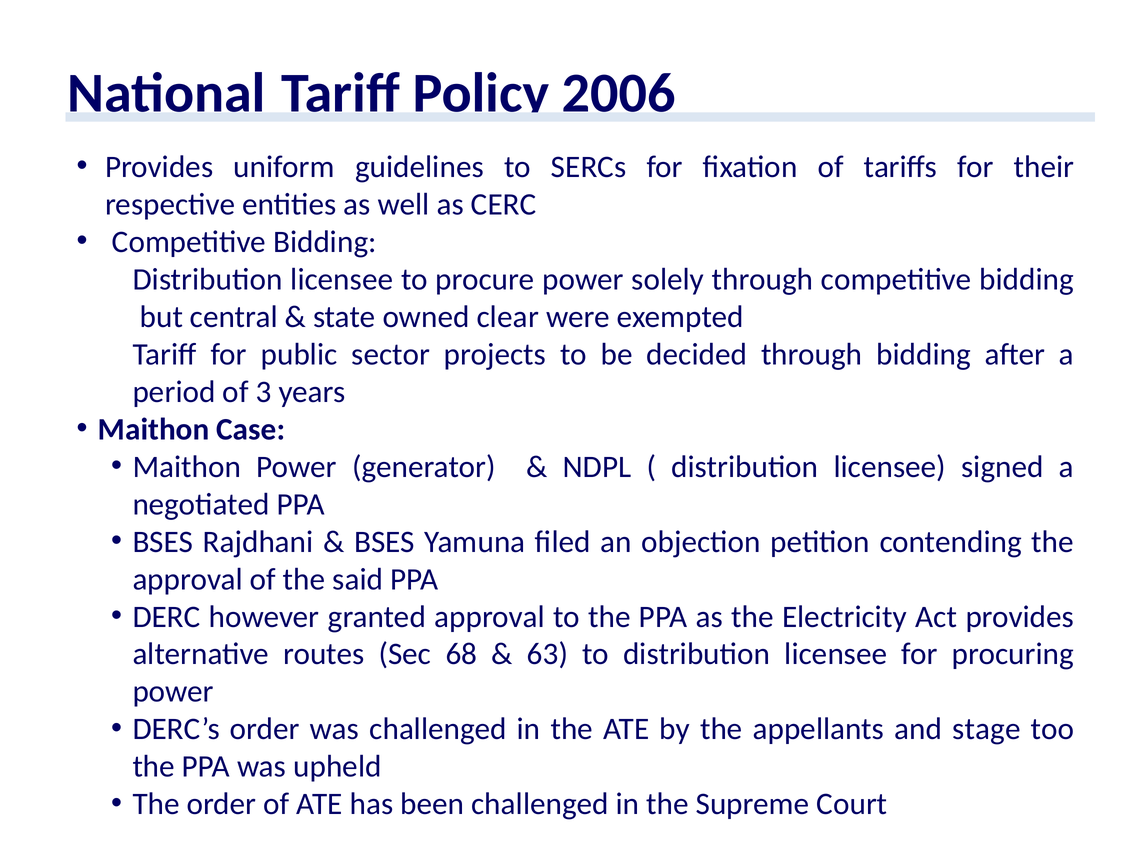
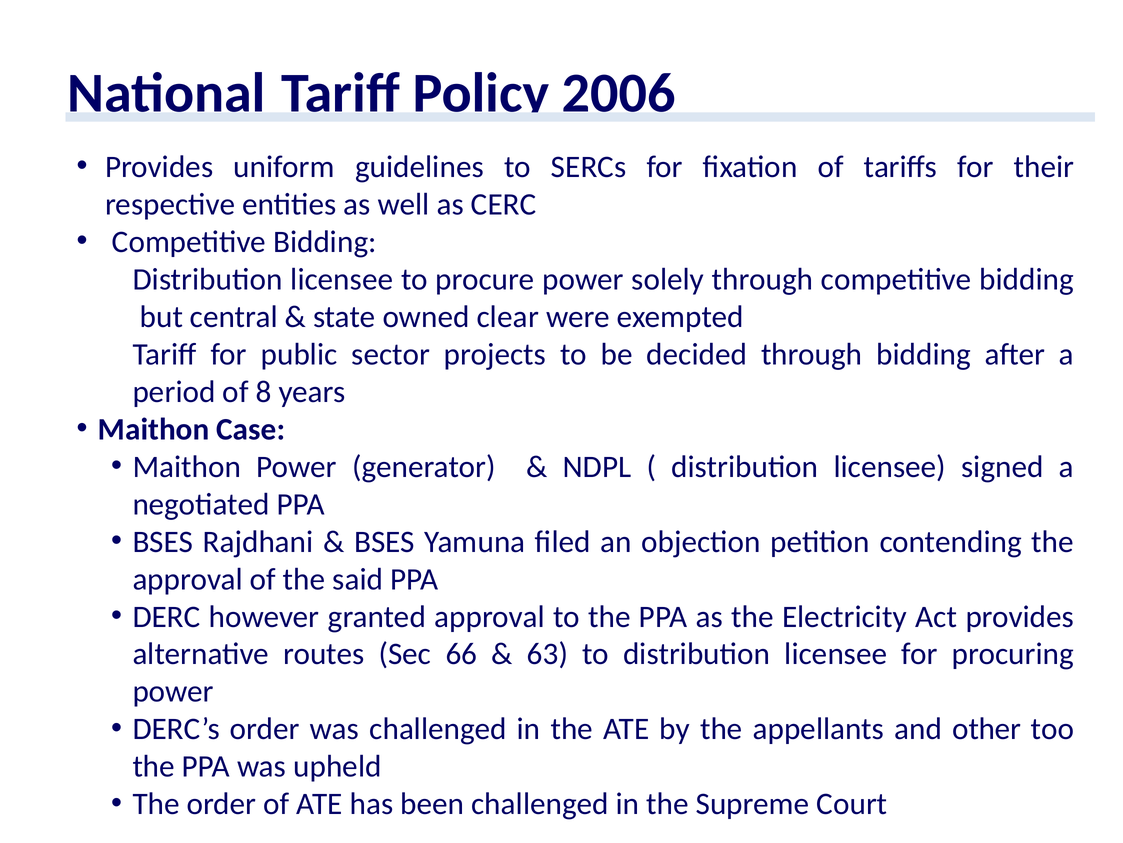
3: 3 -> 8
68: 68 -> 66
stage: stage -> other
